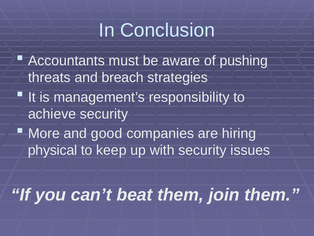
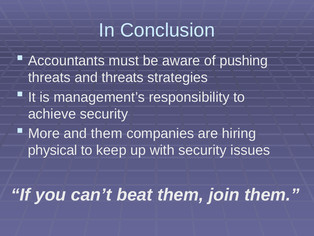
and breach: breach -> threats
and good: good -> them
